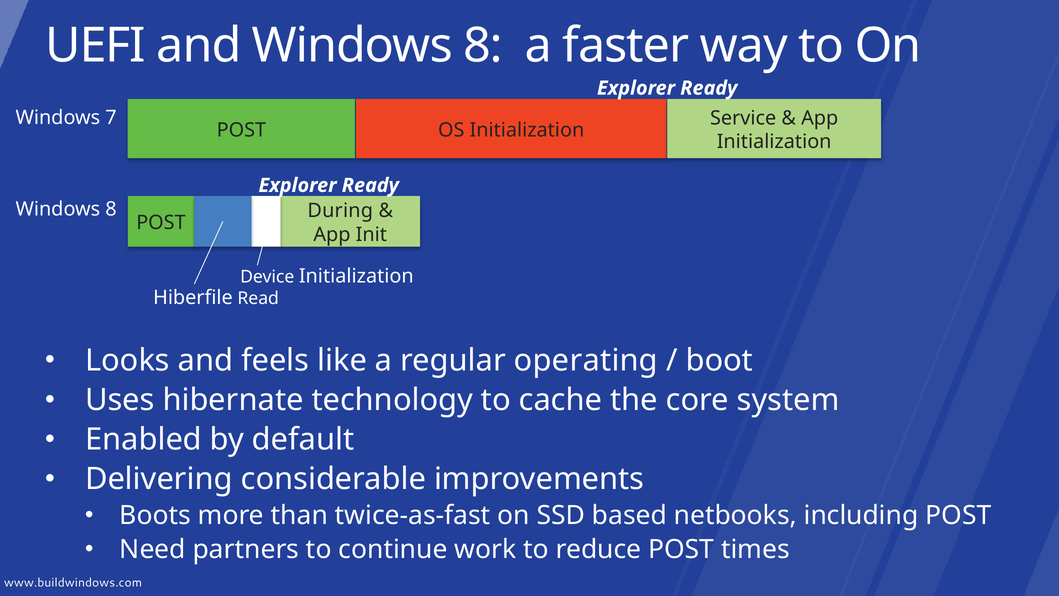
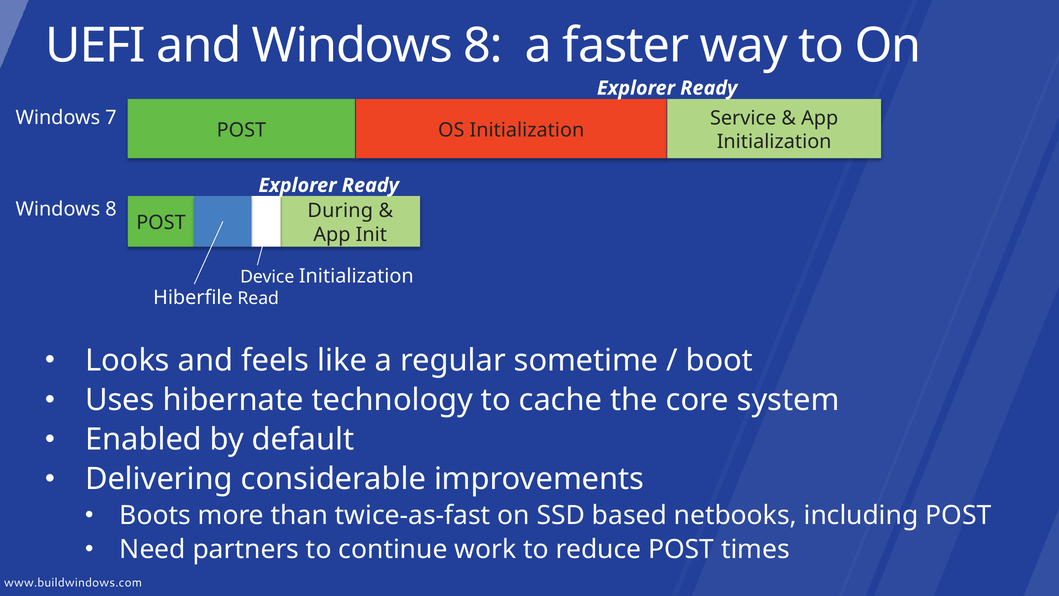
operating: operating -> sometime
